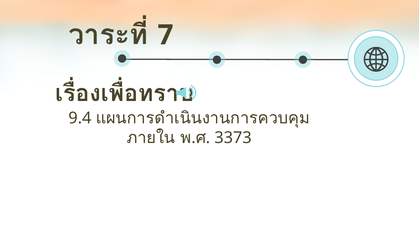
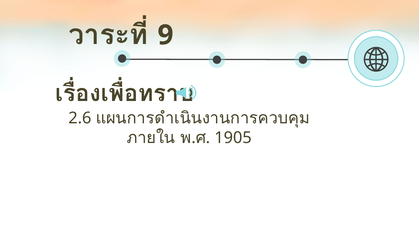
7: 7 -> 9
9.4: 9.4 -> 2.6
3373: 3373 -> 1905
